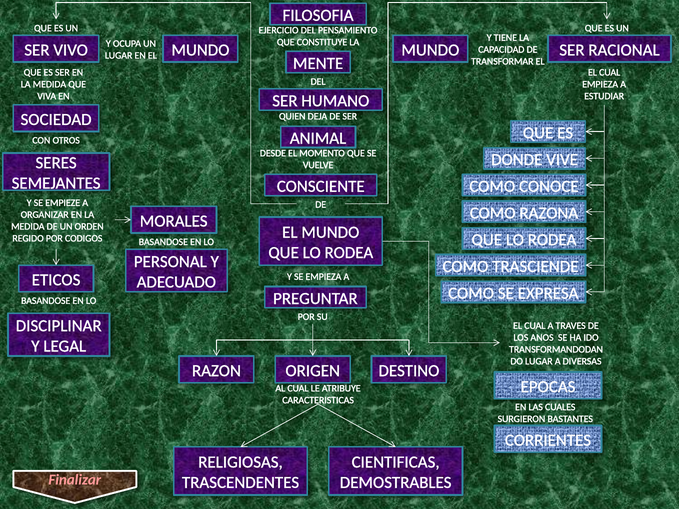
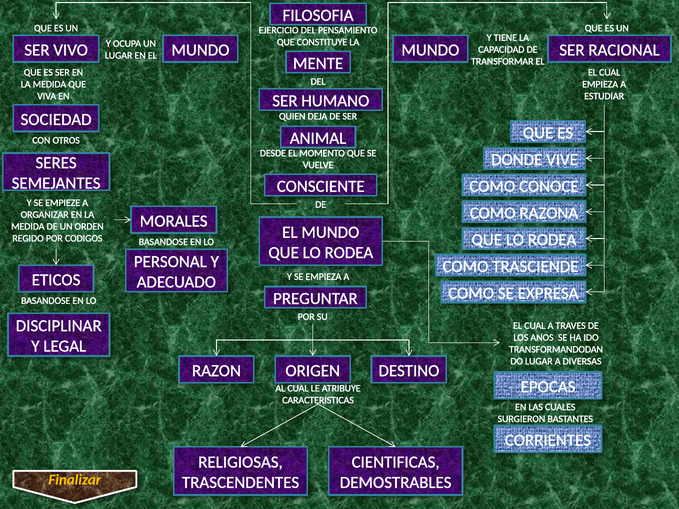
Finalizar colour: pink -> yellow
